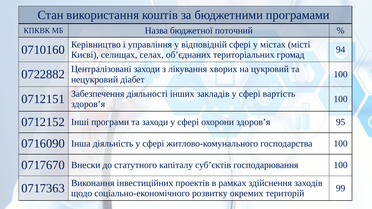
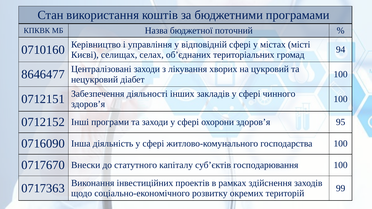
0722882: 0722882 -> 8646477
вартість: вартість -> чинного
